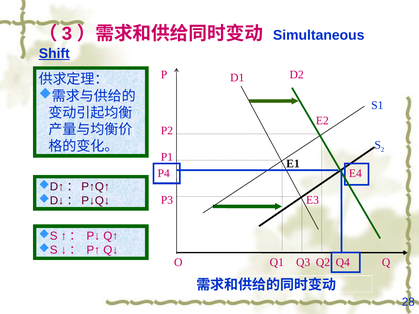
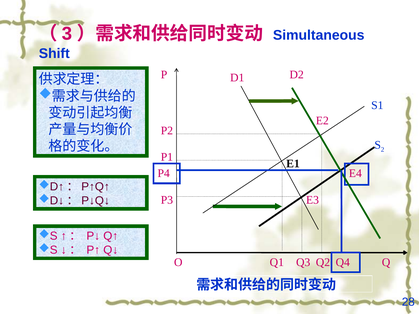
Shift underline: present -> none
